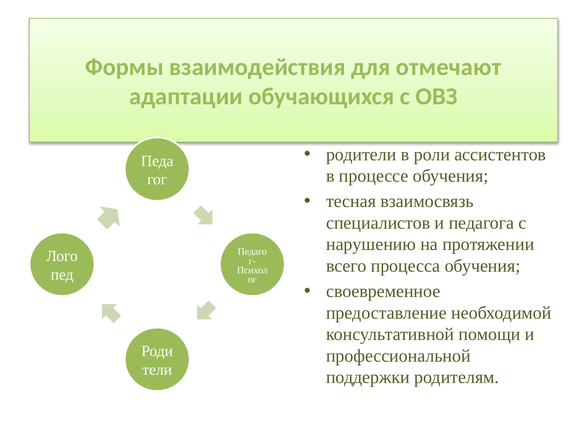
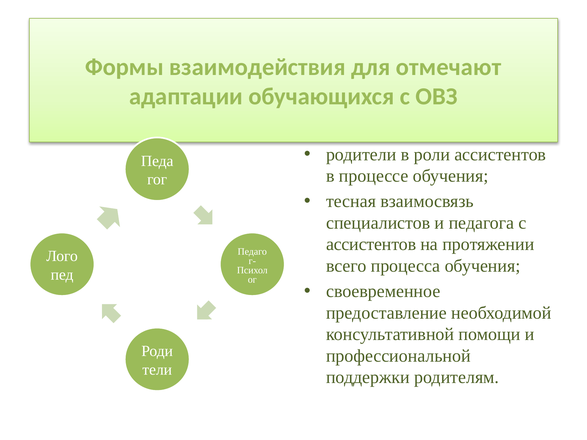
нарушению at (371, 245): нарушению -> ассистентов
